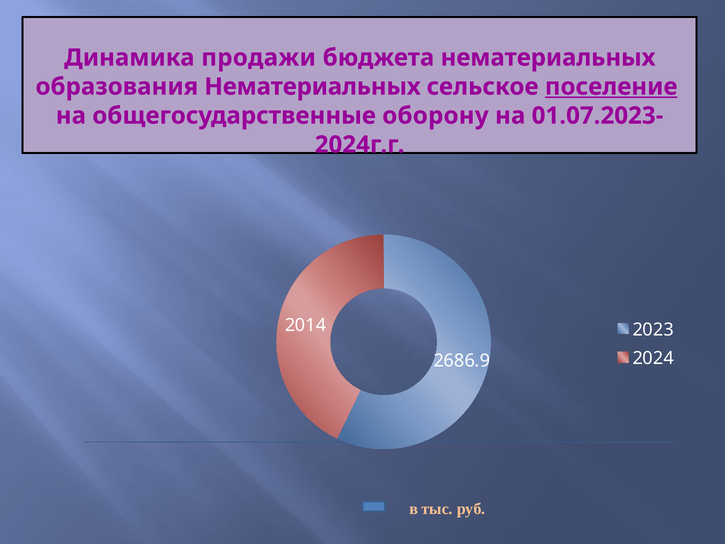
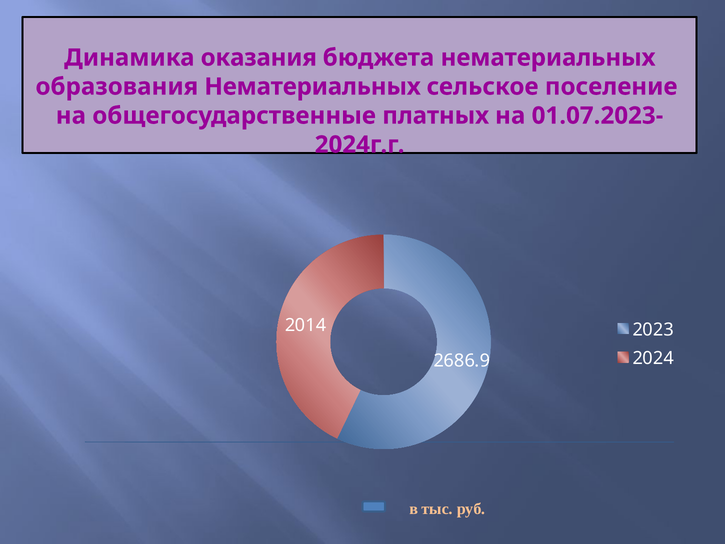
продажи: продажи -> оказания
поселение underline: present -> none
оборону: оборону -> платных
